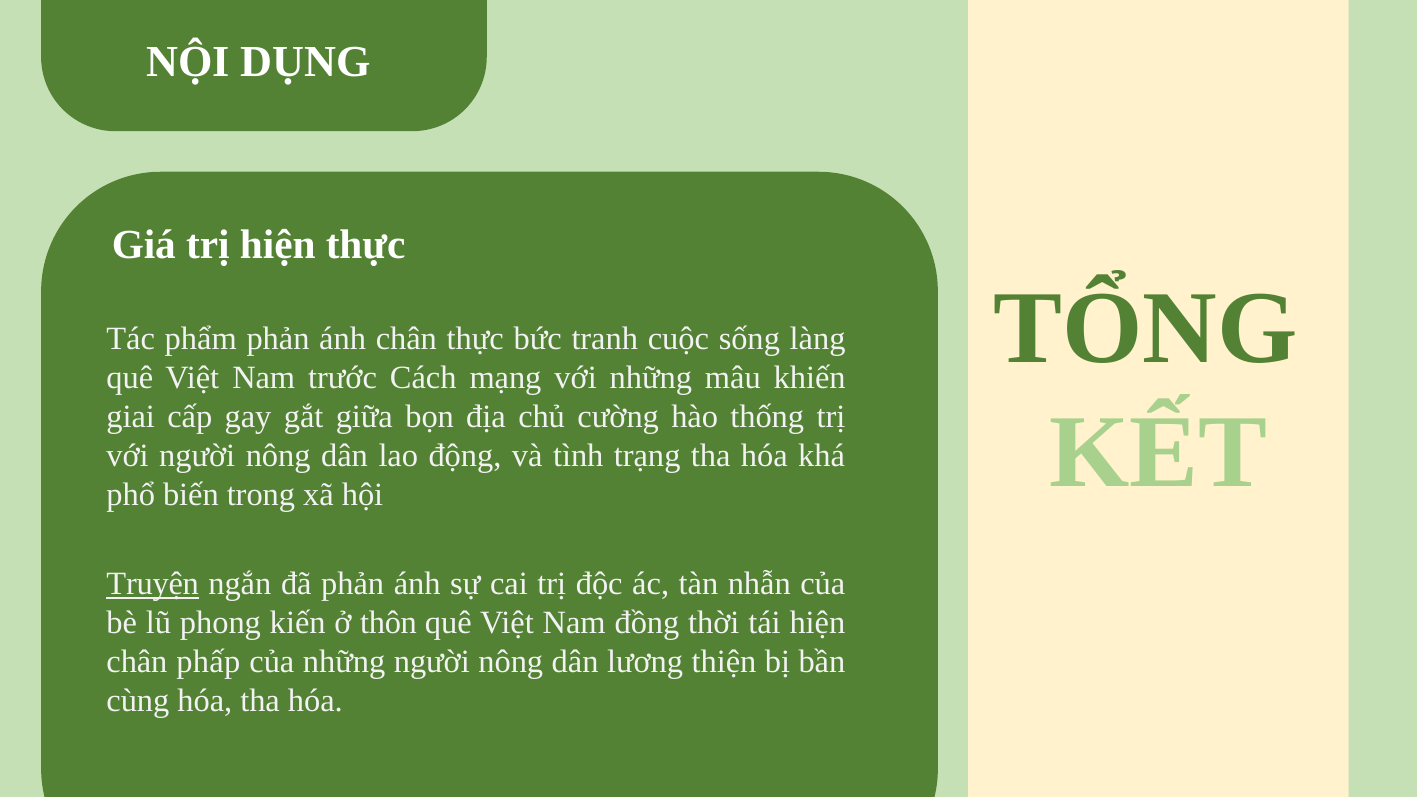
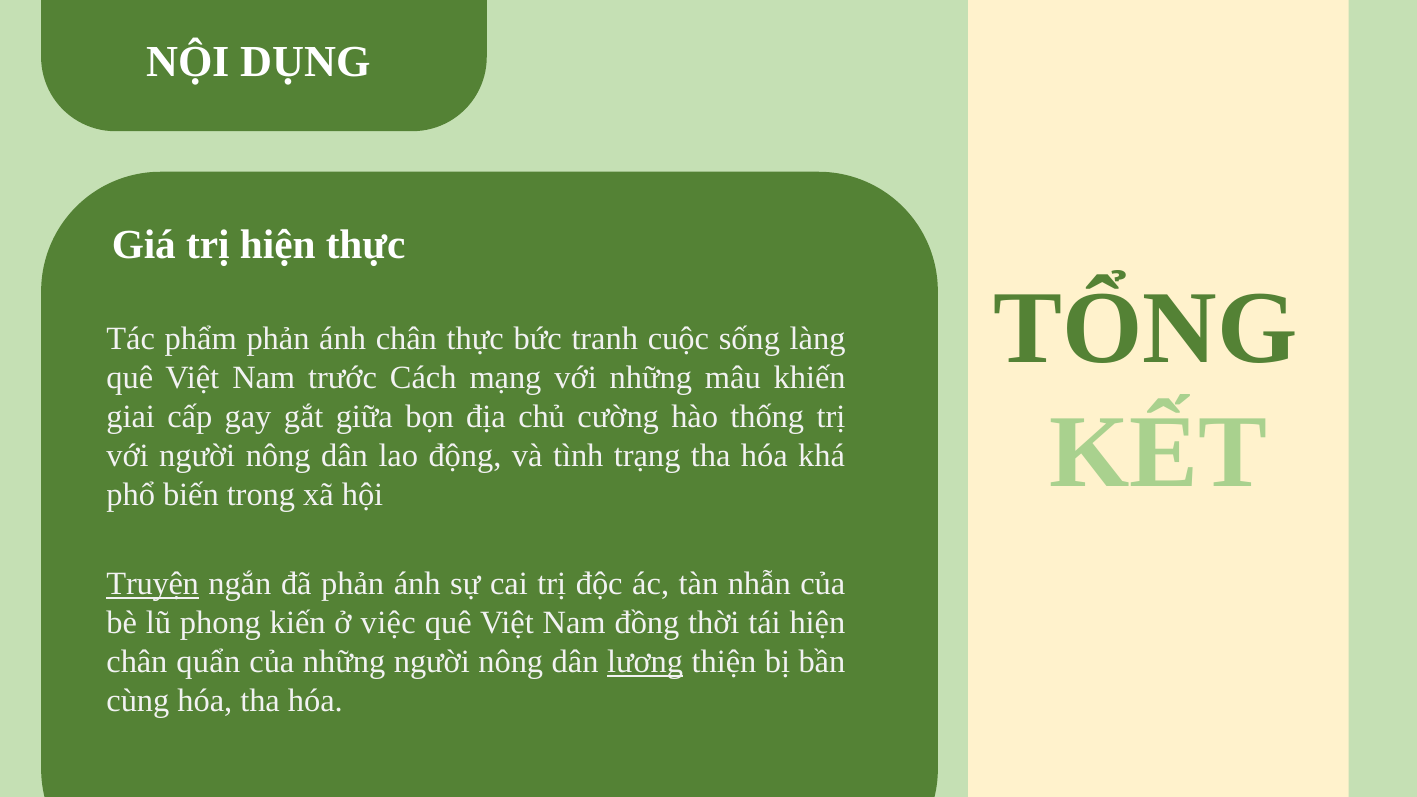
thôn: thôn -> việc
phấp: phấp -> quẩn
lương underline: none -> present
